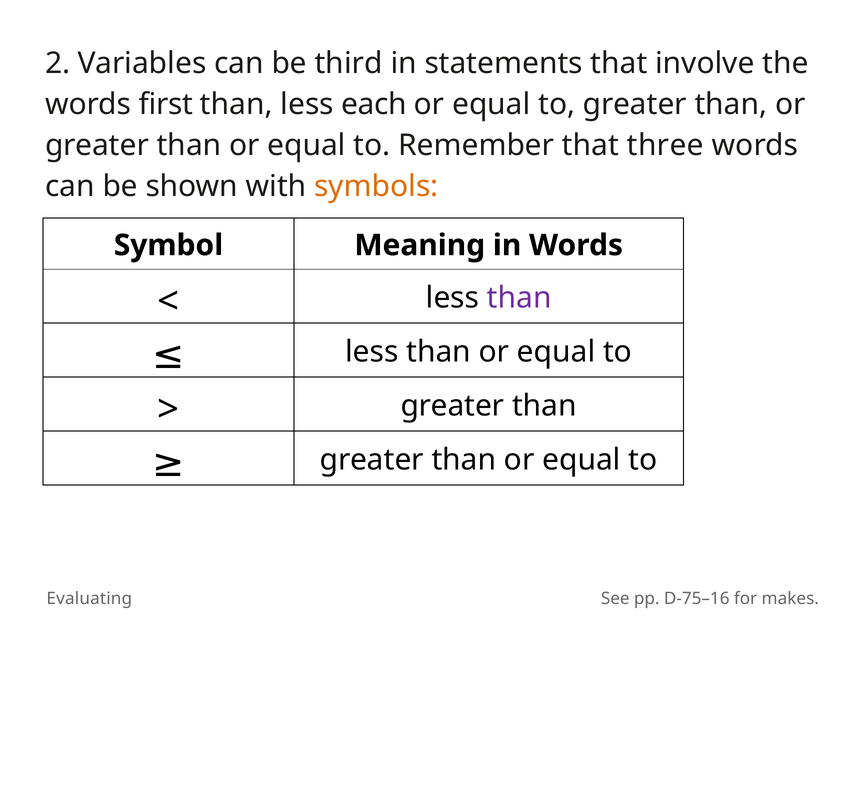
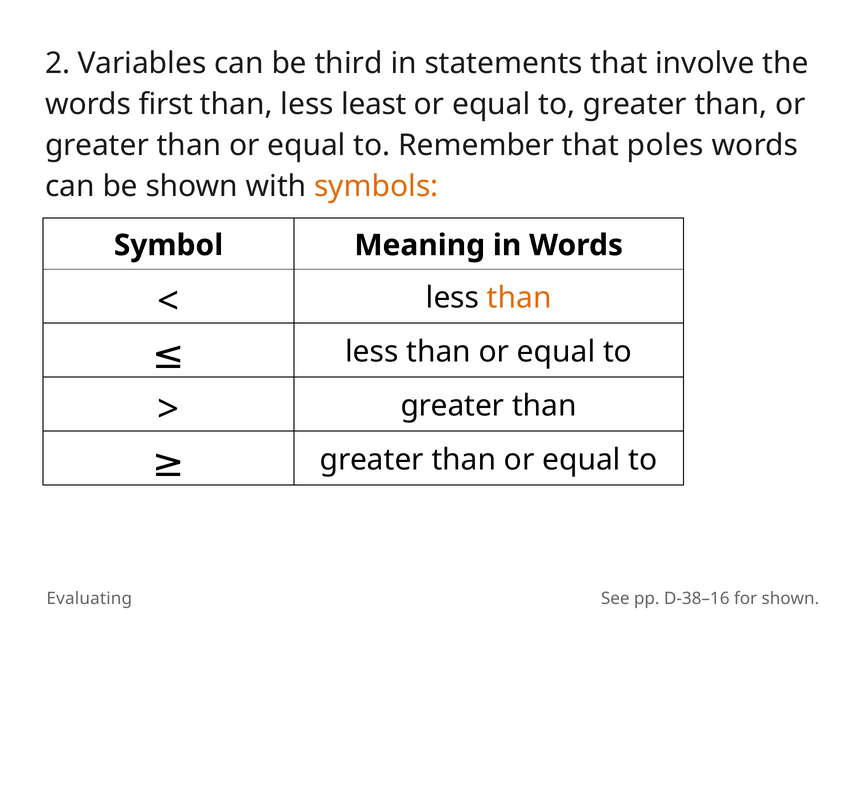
each: each -> least
three: three -> poles
than at (519, 298) colour: purple -> orange
D-75–16: D-75–16 -> D-38–16
for makes: makes -> shown
